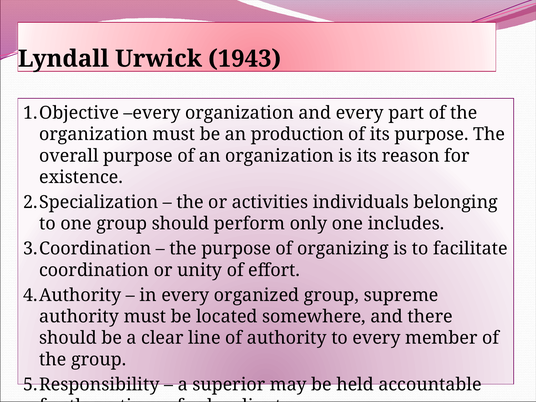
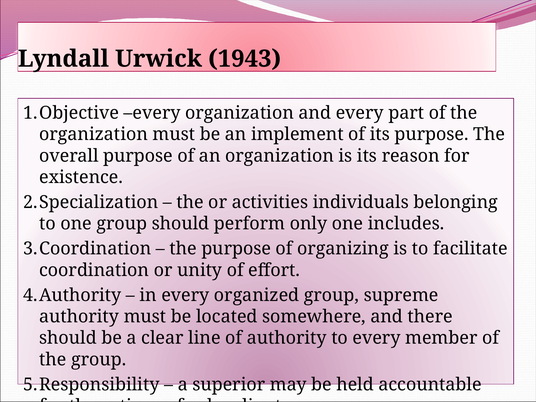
production: production -> implement
